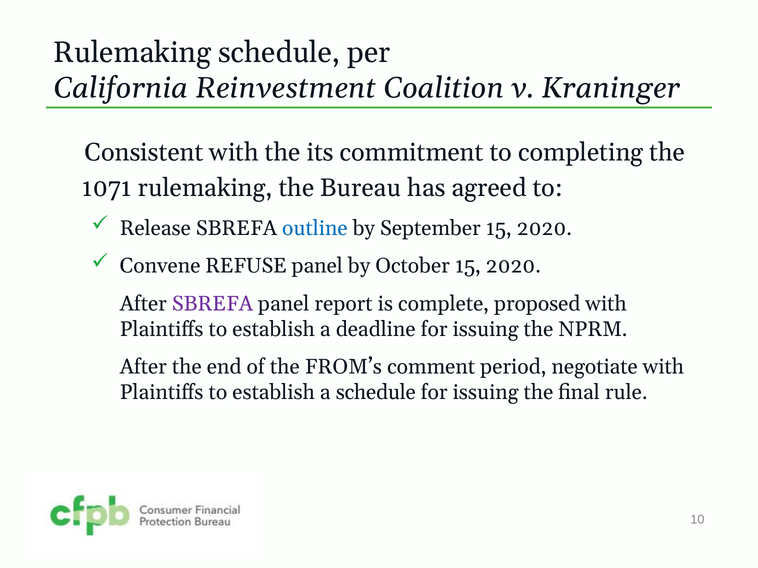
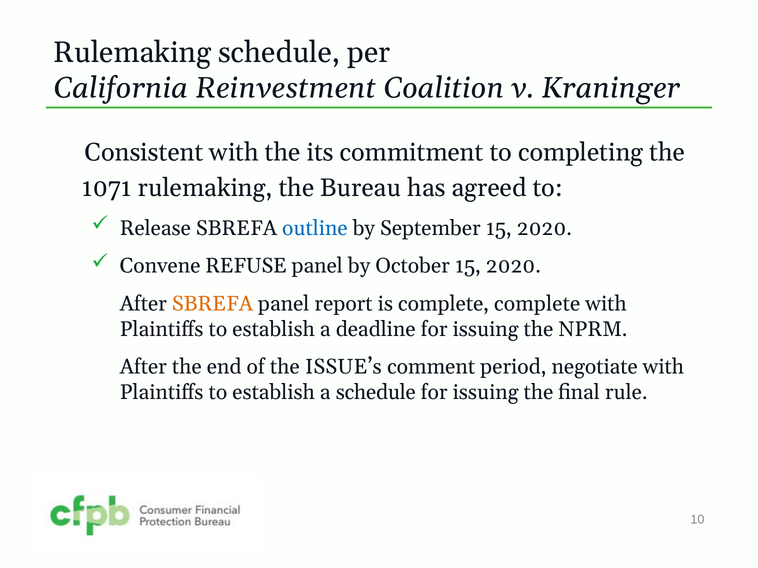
SBREFA at (212, 304) colour: purple -> orange
complete proposed: proposed -> complete
FROM’s: FROM’s -> ISSUE’s
